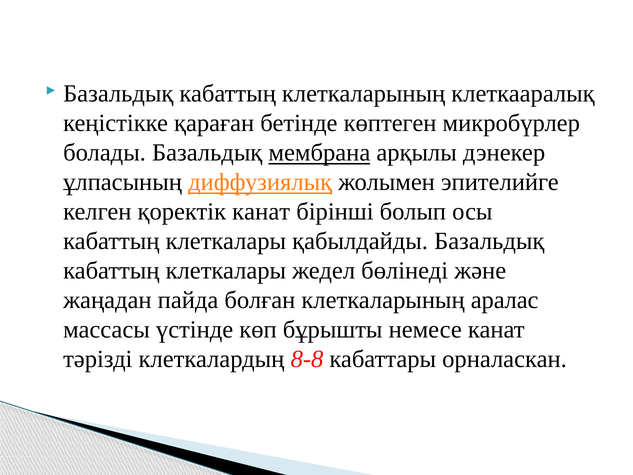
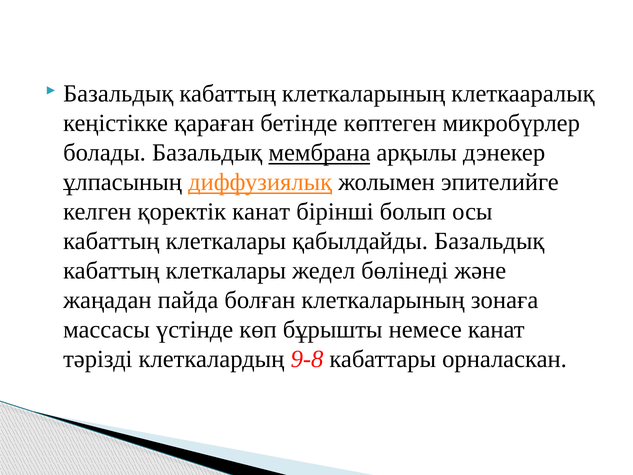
аралас: аралас -> зонаға
8-8: 8-8 -> 9-8
